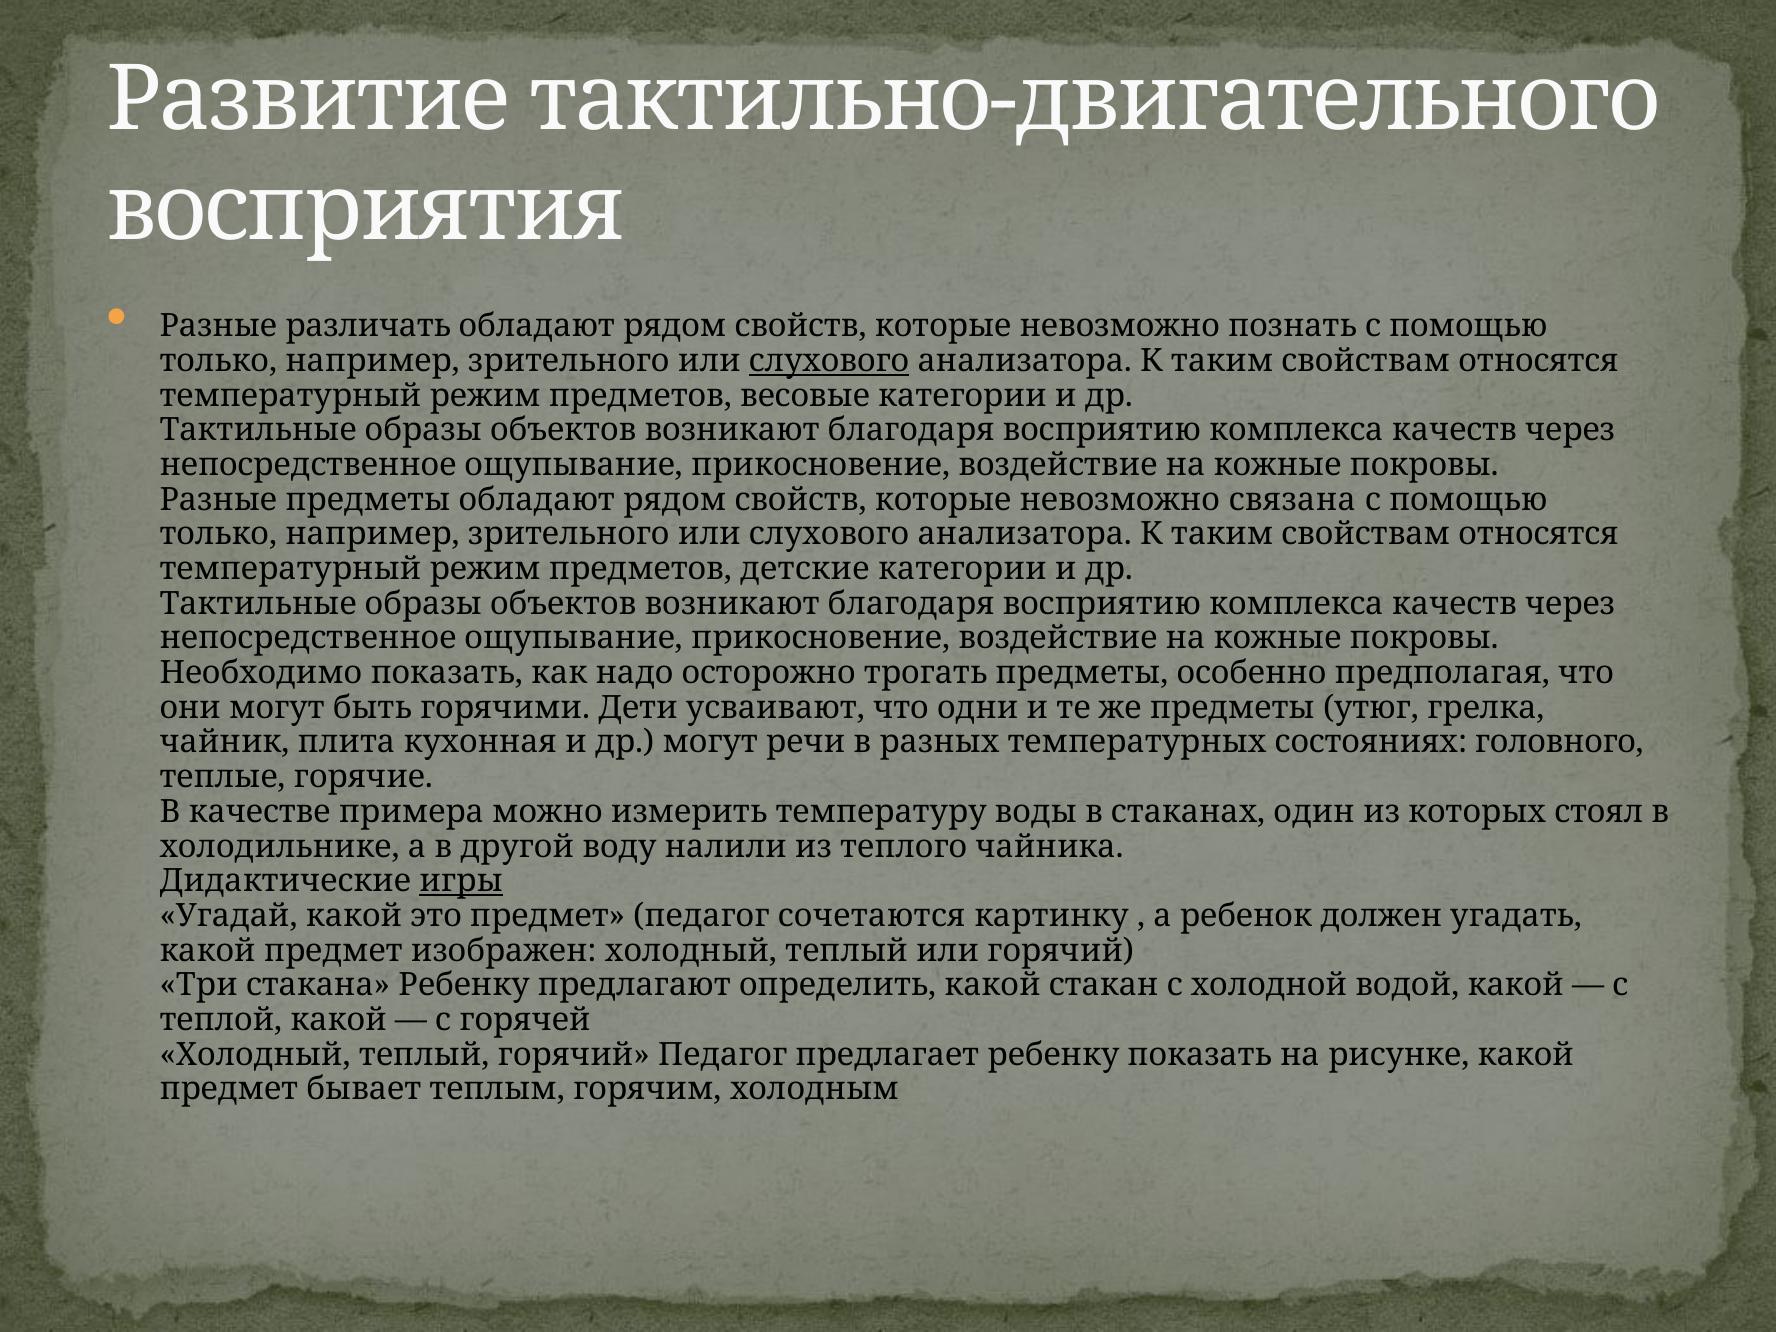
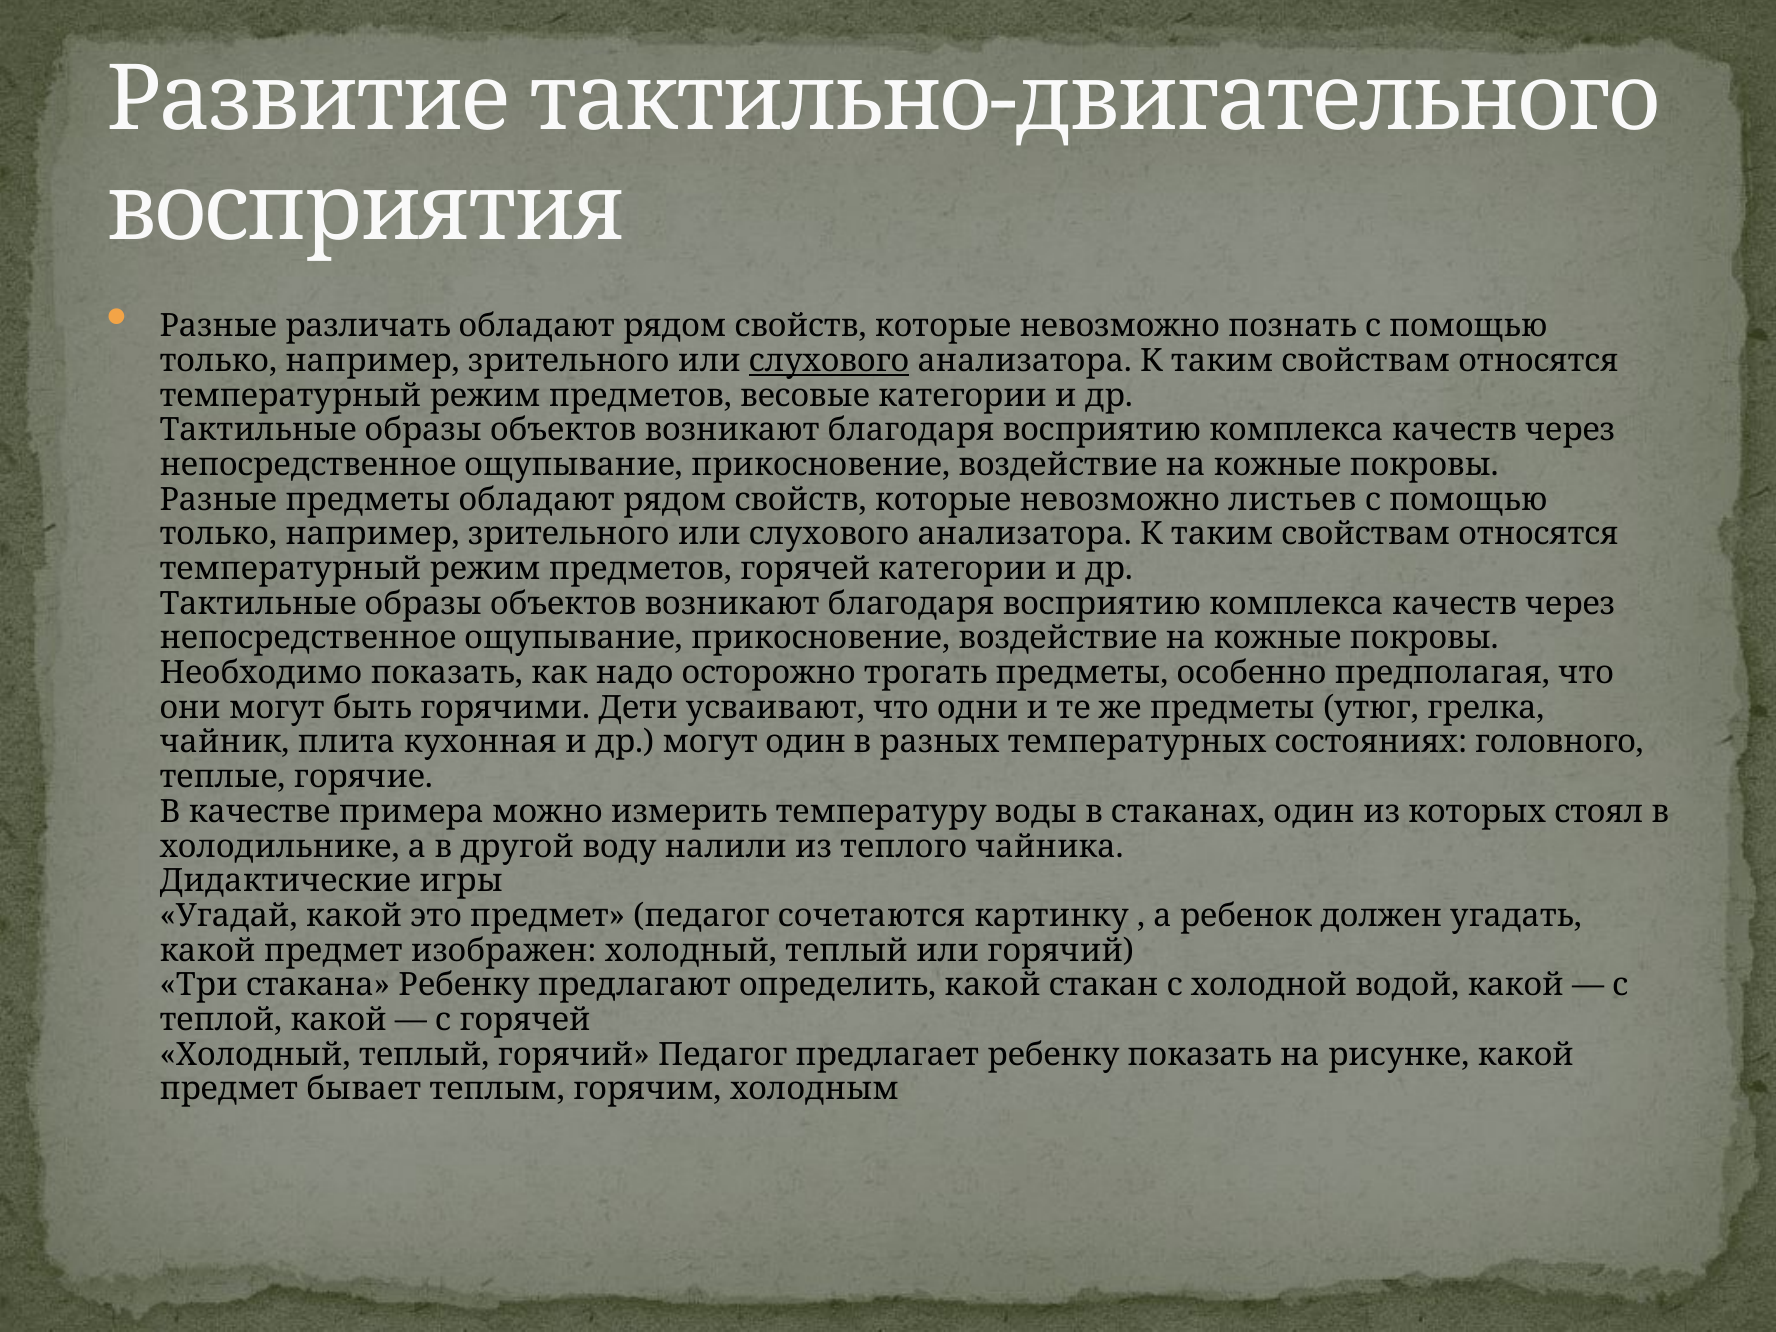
связана: связана -> листьев
предметов детские: детские -> горячей
могут речи: речи -> один
игры underline: present -> none
